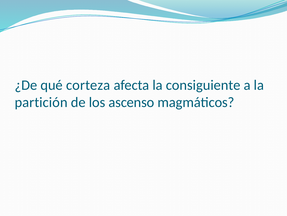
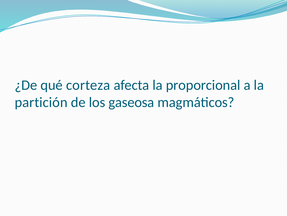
consiguiente: consiguiente -> proporcional
ascenso: ascenso -> gaseosa
